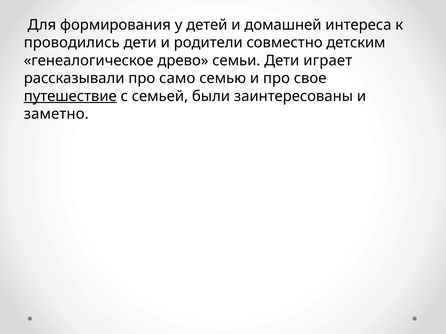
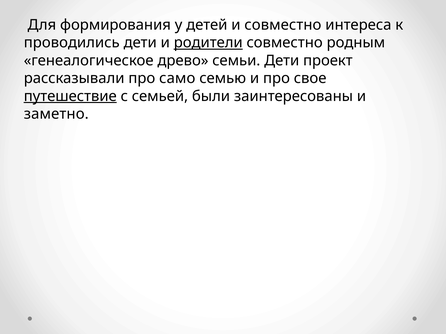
и домашней: домашней -> совместно
родители underline: none -> present
детским: детским -> родным
играет: играет -> проект
